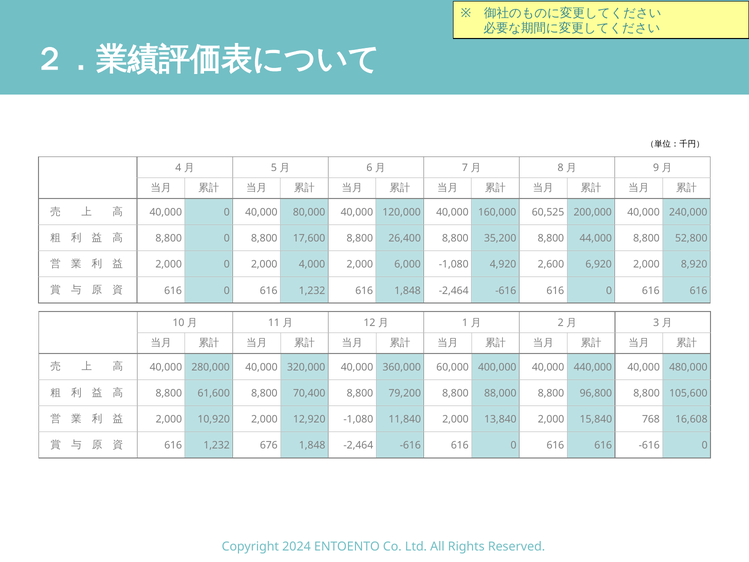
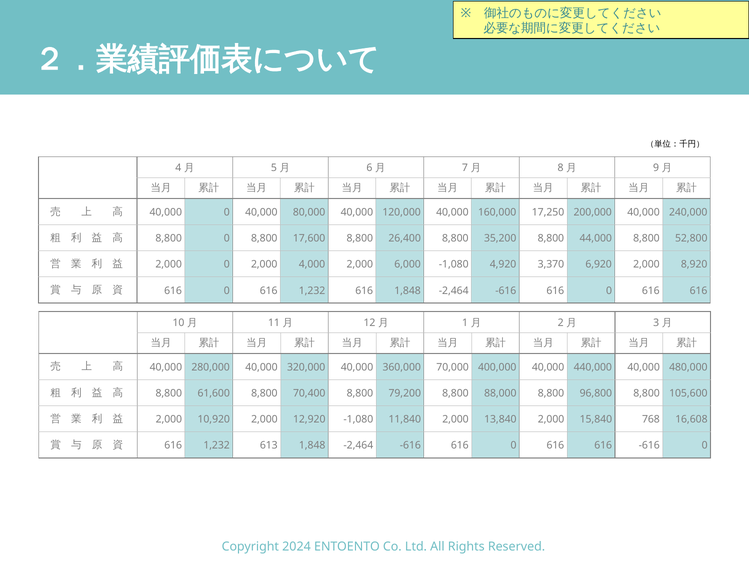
60,525: 60,525 -> 17,250
2,600: 2,600 -> 3,370
60,000: 60,000 -> 70,000
676: 676 -> 613
